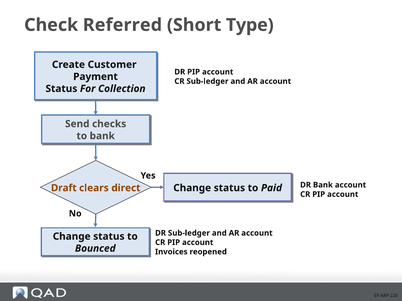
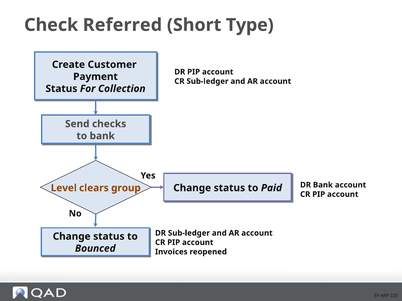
Draft: Draft -> Level
direct: direct -> group
